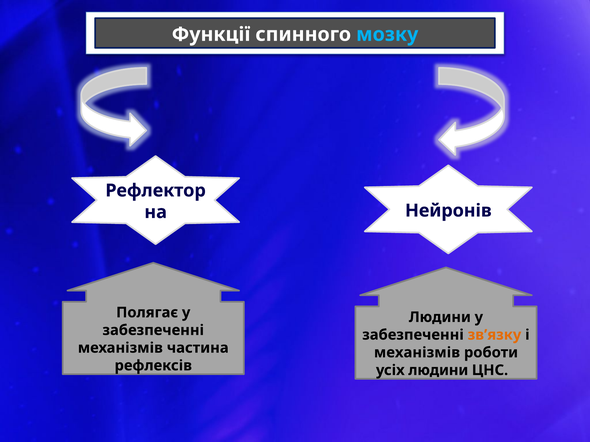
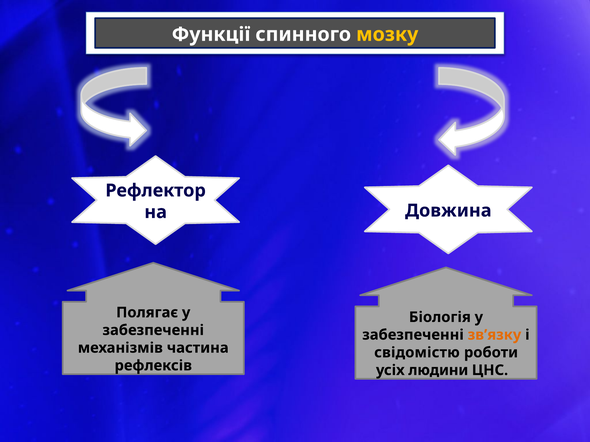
мозку colour: light blue -> yellow
Нейронів: Нейронів -> Довжина
Людини at (440, 317): Людини -> Біологія
механізмів at (417, 353): механізмів -> свідомістю
